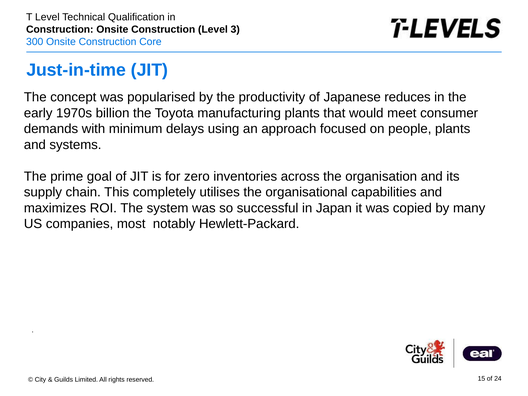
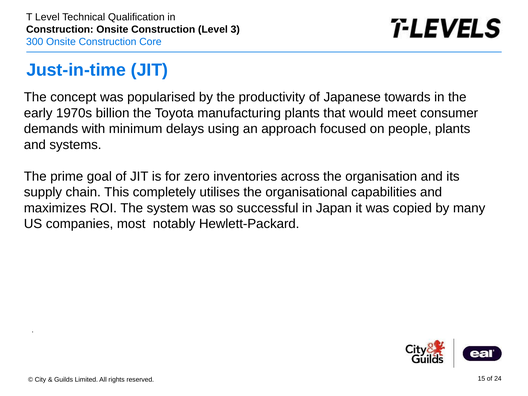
reduces: reduces -> towards
